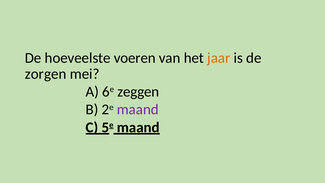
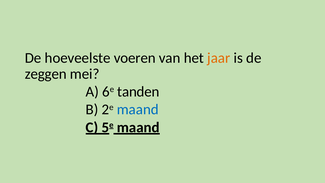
zorgen: zorgen -> zeggen
zeggen: zeggen -> tanden
maand at (138, 109) colour: purple -> blue
